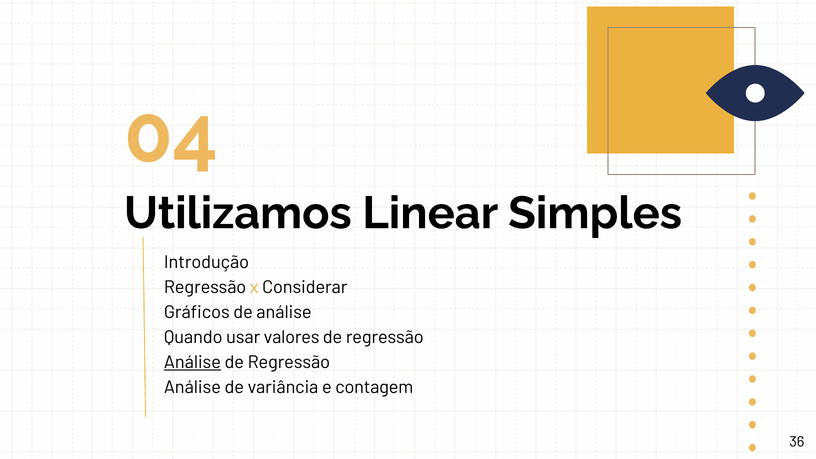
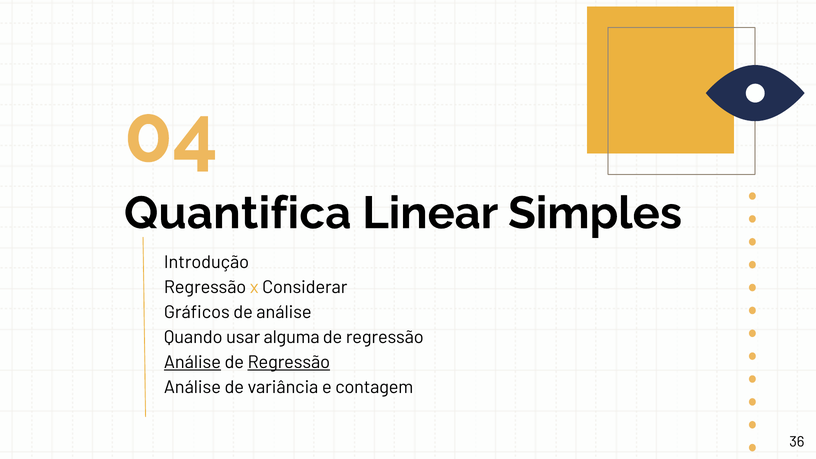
Utilizamos: Utilizamos -> Quantifica
valores: valores -> alguma
Regressão at (289, 362) underline: none -> present
